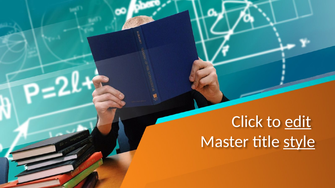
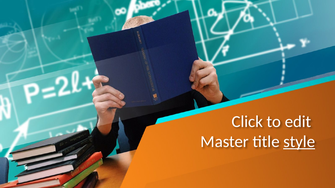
edit underline: present -> none
